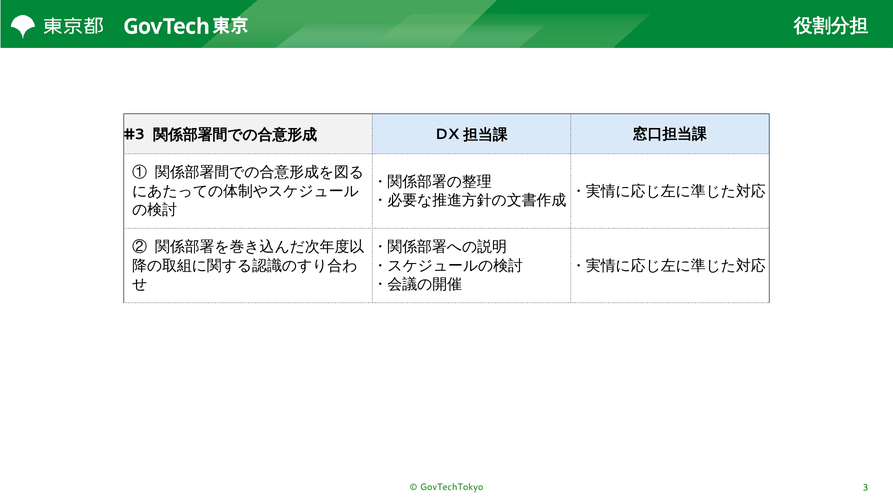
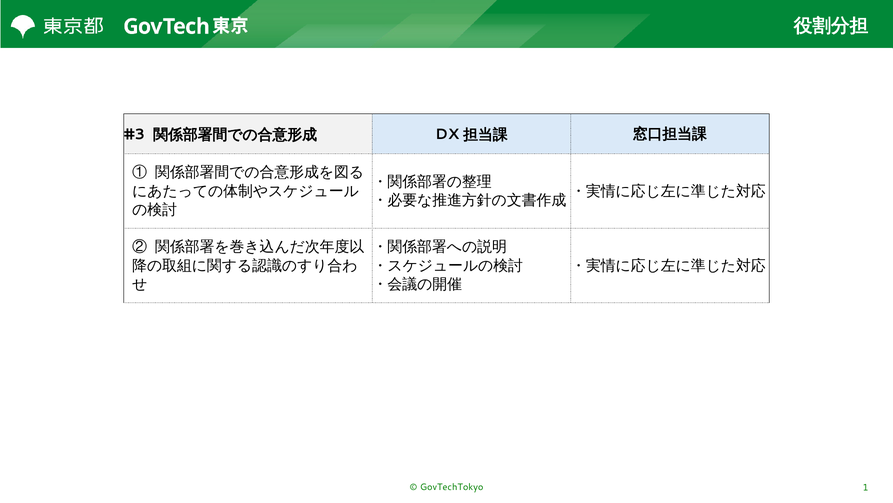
3: 3 -> 1
